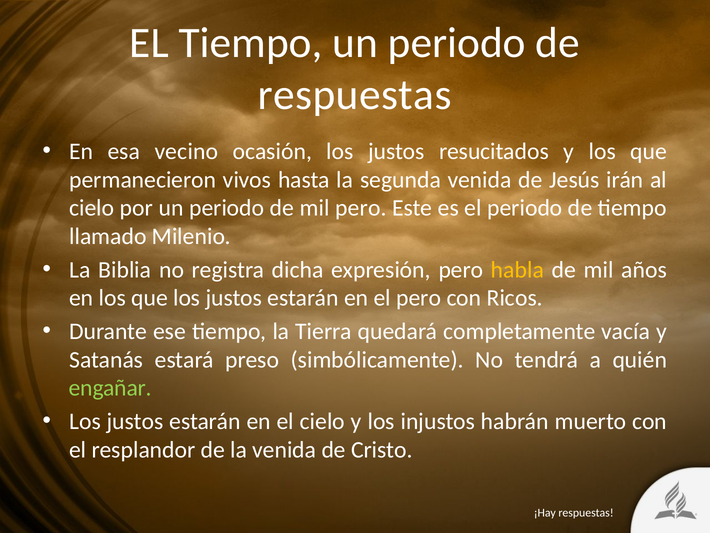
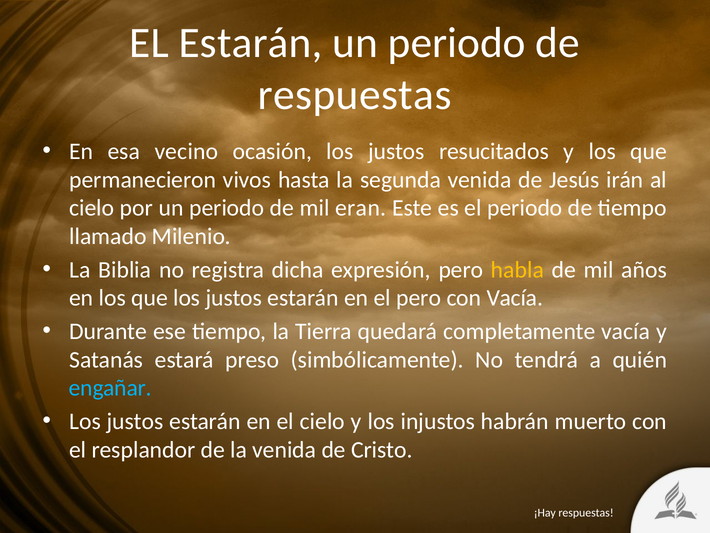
EL Tiempo: Tiempo -> Estarán
mil pero: pero -> eran
con Ricos: Ricos -> Vacía
engañar colour: light green -> light blue
